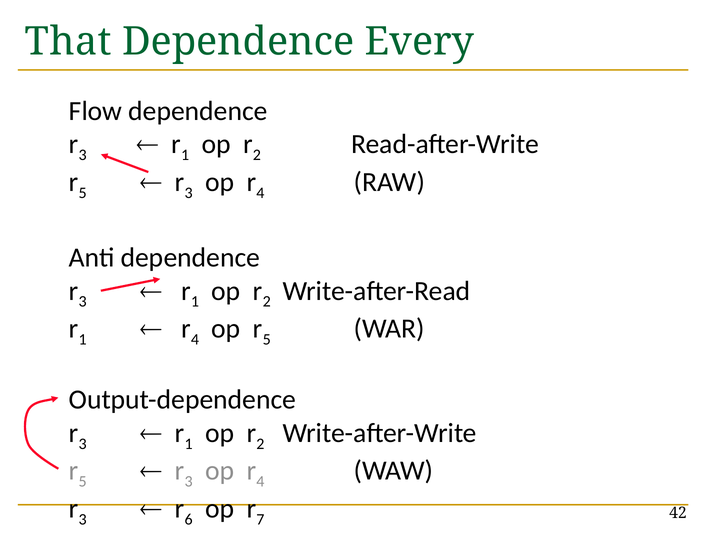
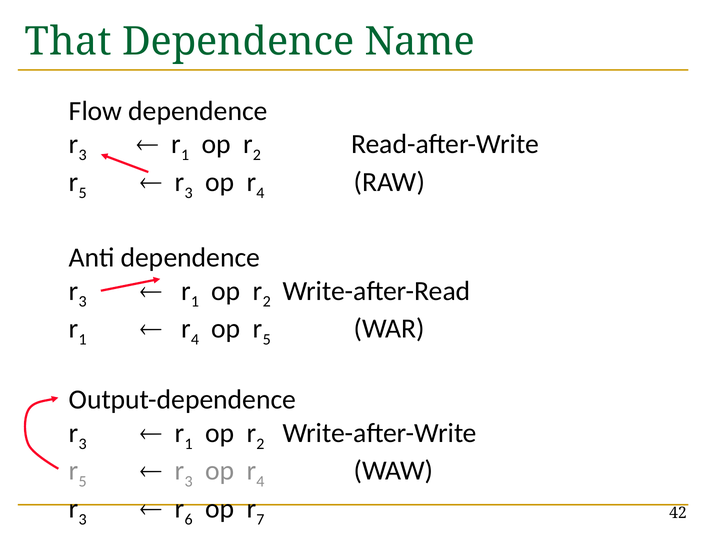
Every: Every -> Name
